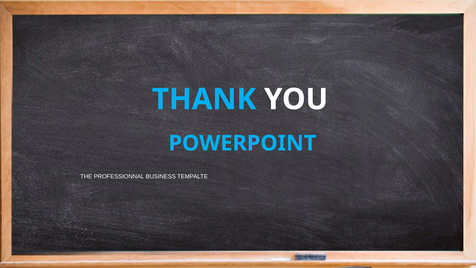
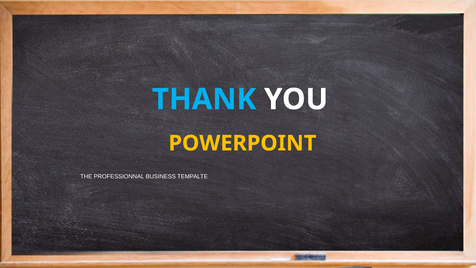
POWERPOINT colour: light blue -> yellow
